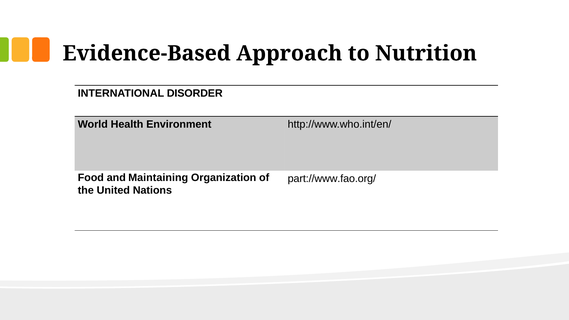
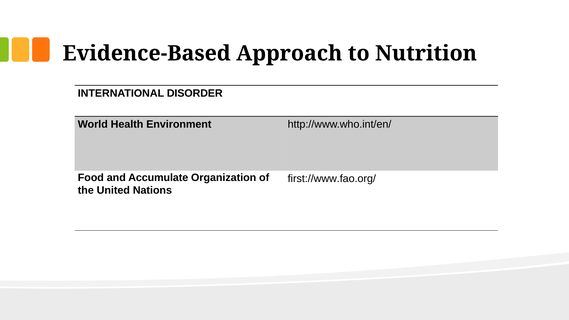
Maintaining: Maintaining -> Accumulate
part://www.fao.org/: part://www.fao.org/ -> first://www.fao.org/
